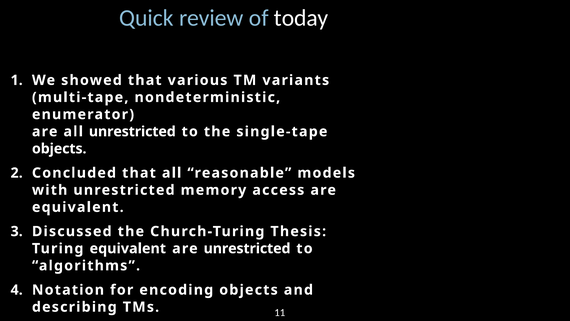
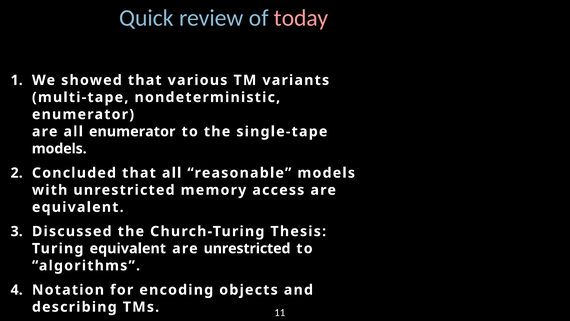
today colour: white -> pink
all unrestricted: unrestricted -> enumerator
objects at (59, 149): objects -> models
